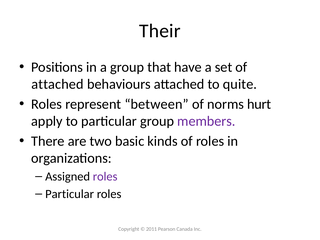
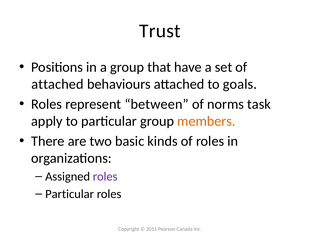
Their: Their -> Trust
quite: quite -> goals
hurt: hurt -> task
members colour: purple -> orange
